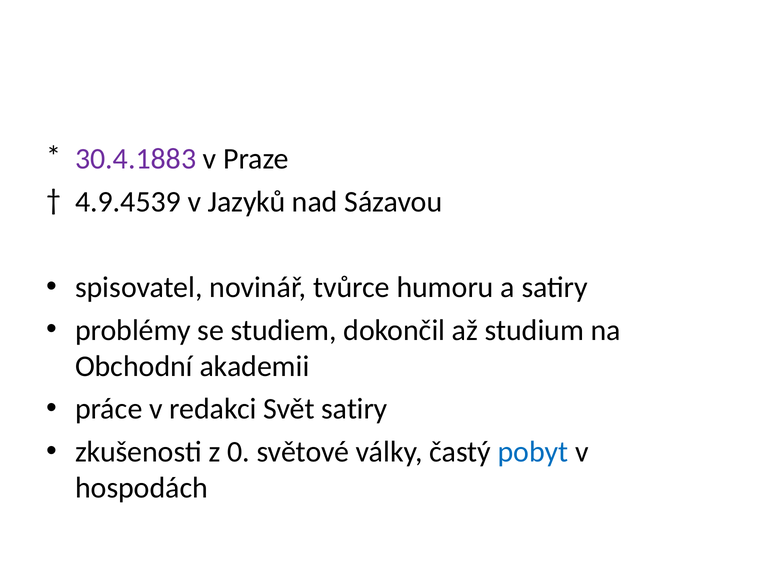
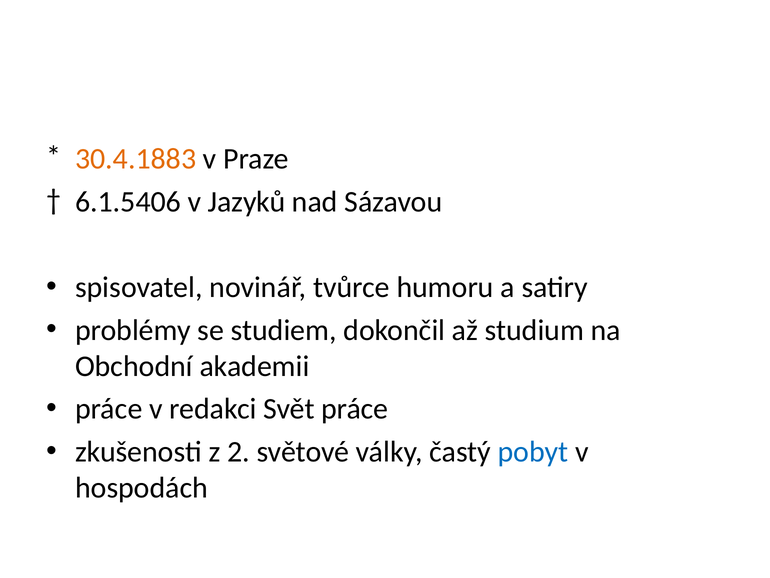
30.4.1883 colour: purple -> orange
4.9.4539: 4.9.4539 -> 6.1.5406
Svět satiry: satiry -> práce
0: 0 -> 2
